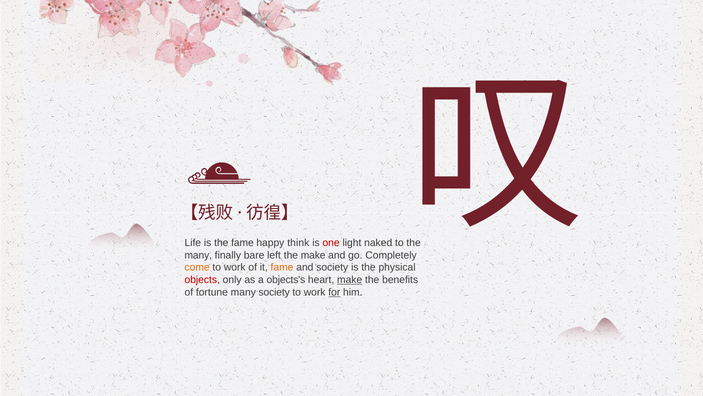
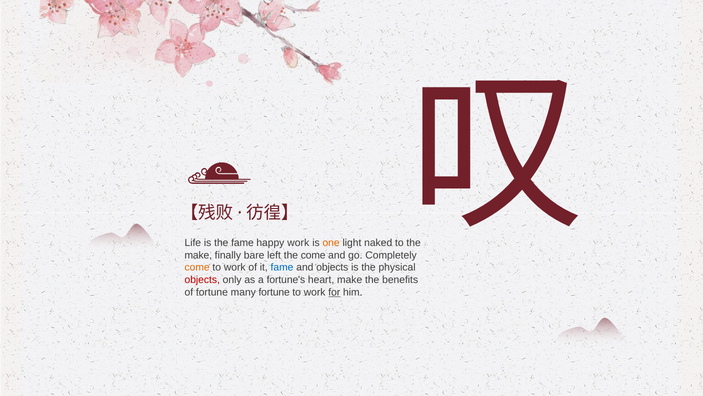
happy think: think -> work
one colour: red -> orange
many at (198, 255): many -> make
the make: make -> come
fame at (282, 267) colour: orange -> blue
and society: society -> objects
objects's: objects's -> fortune's
make at (350, 279) underline: present -> none
many society: society -> fortune
